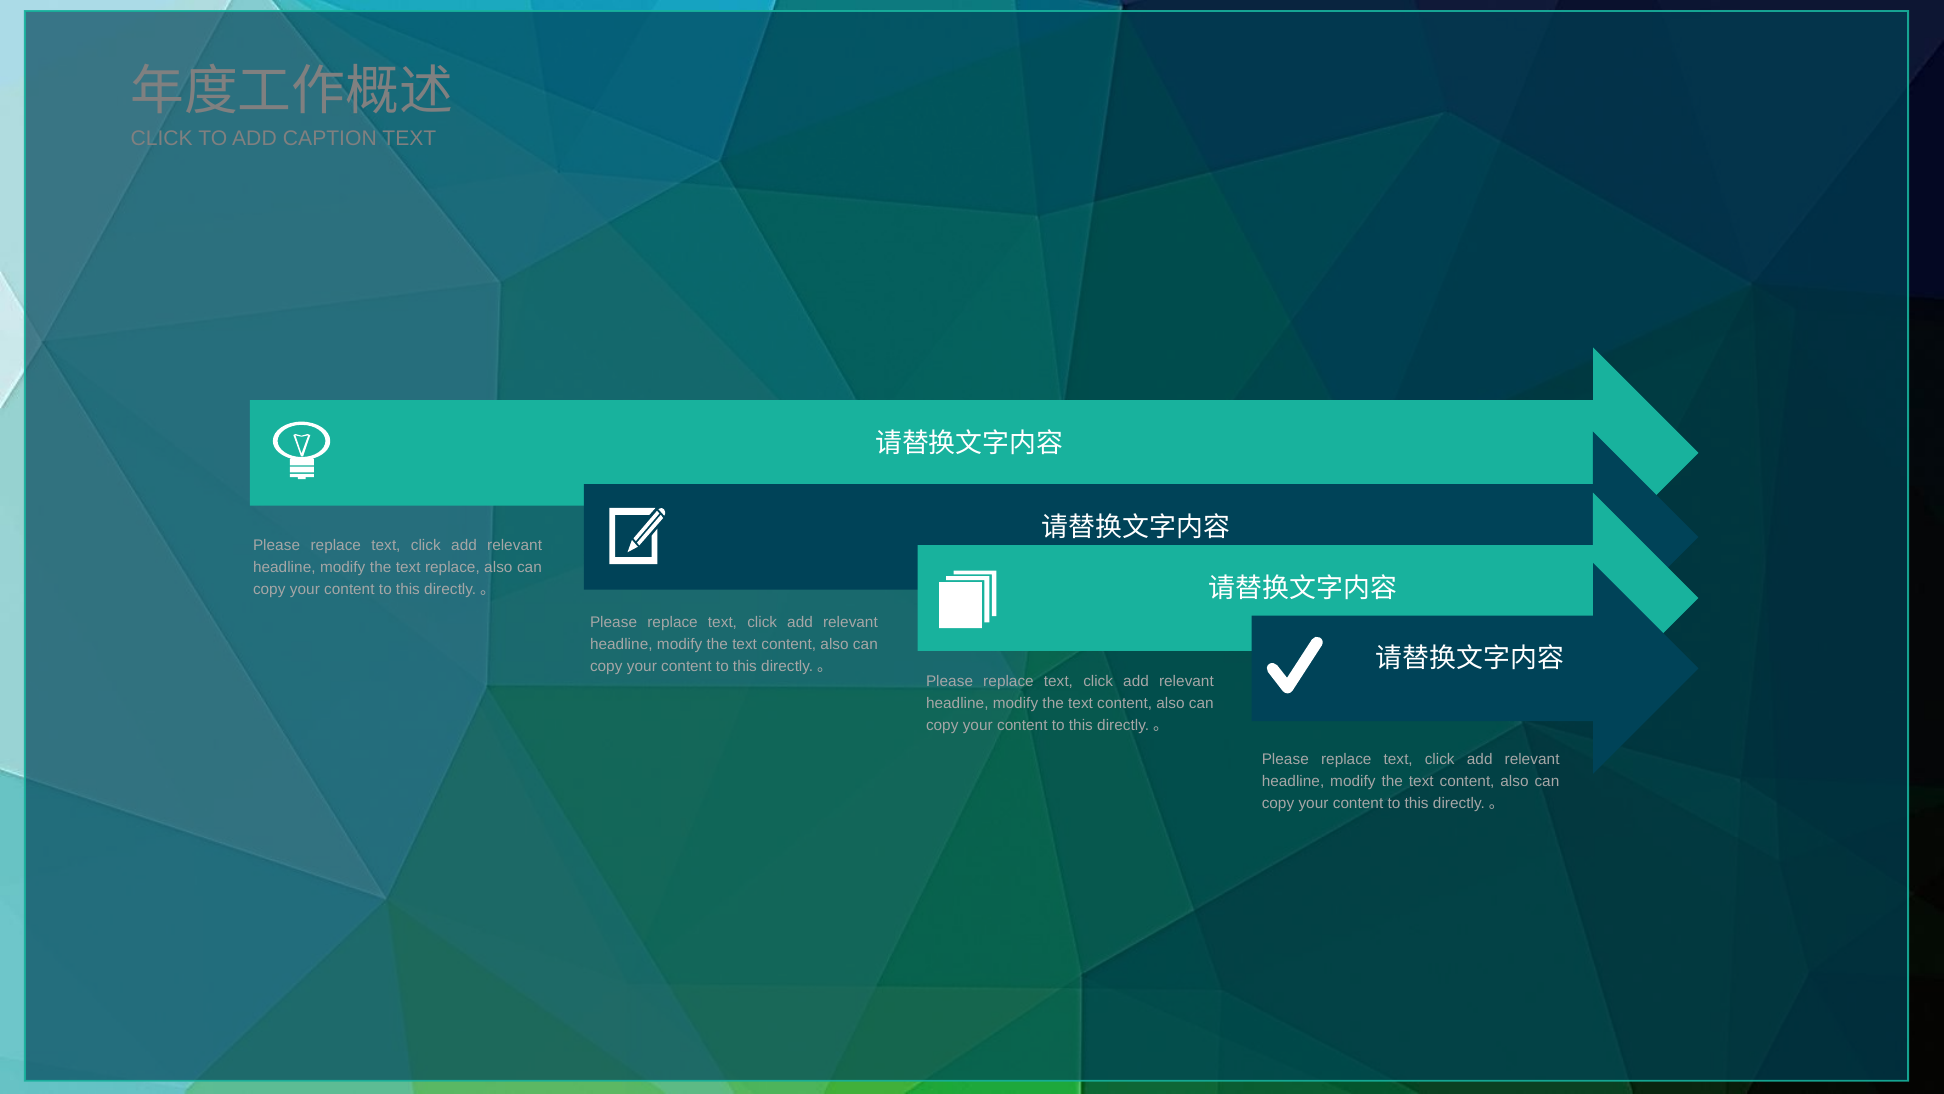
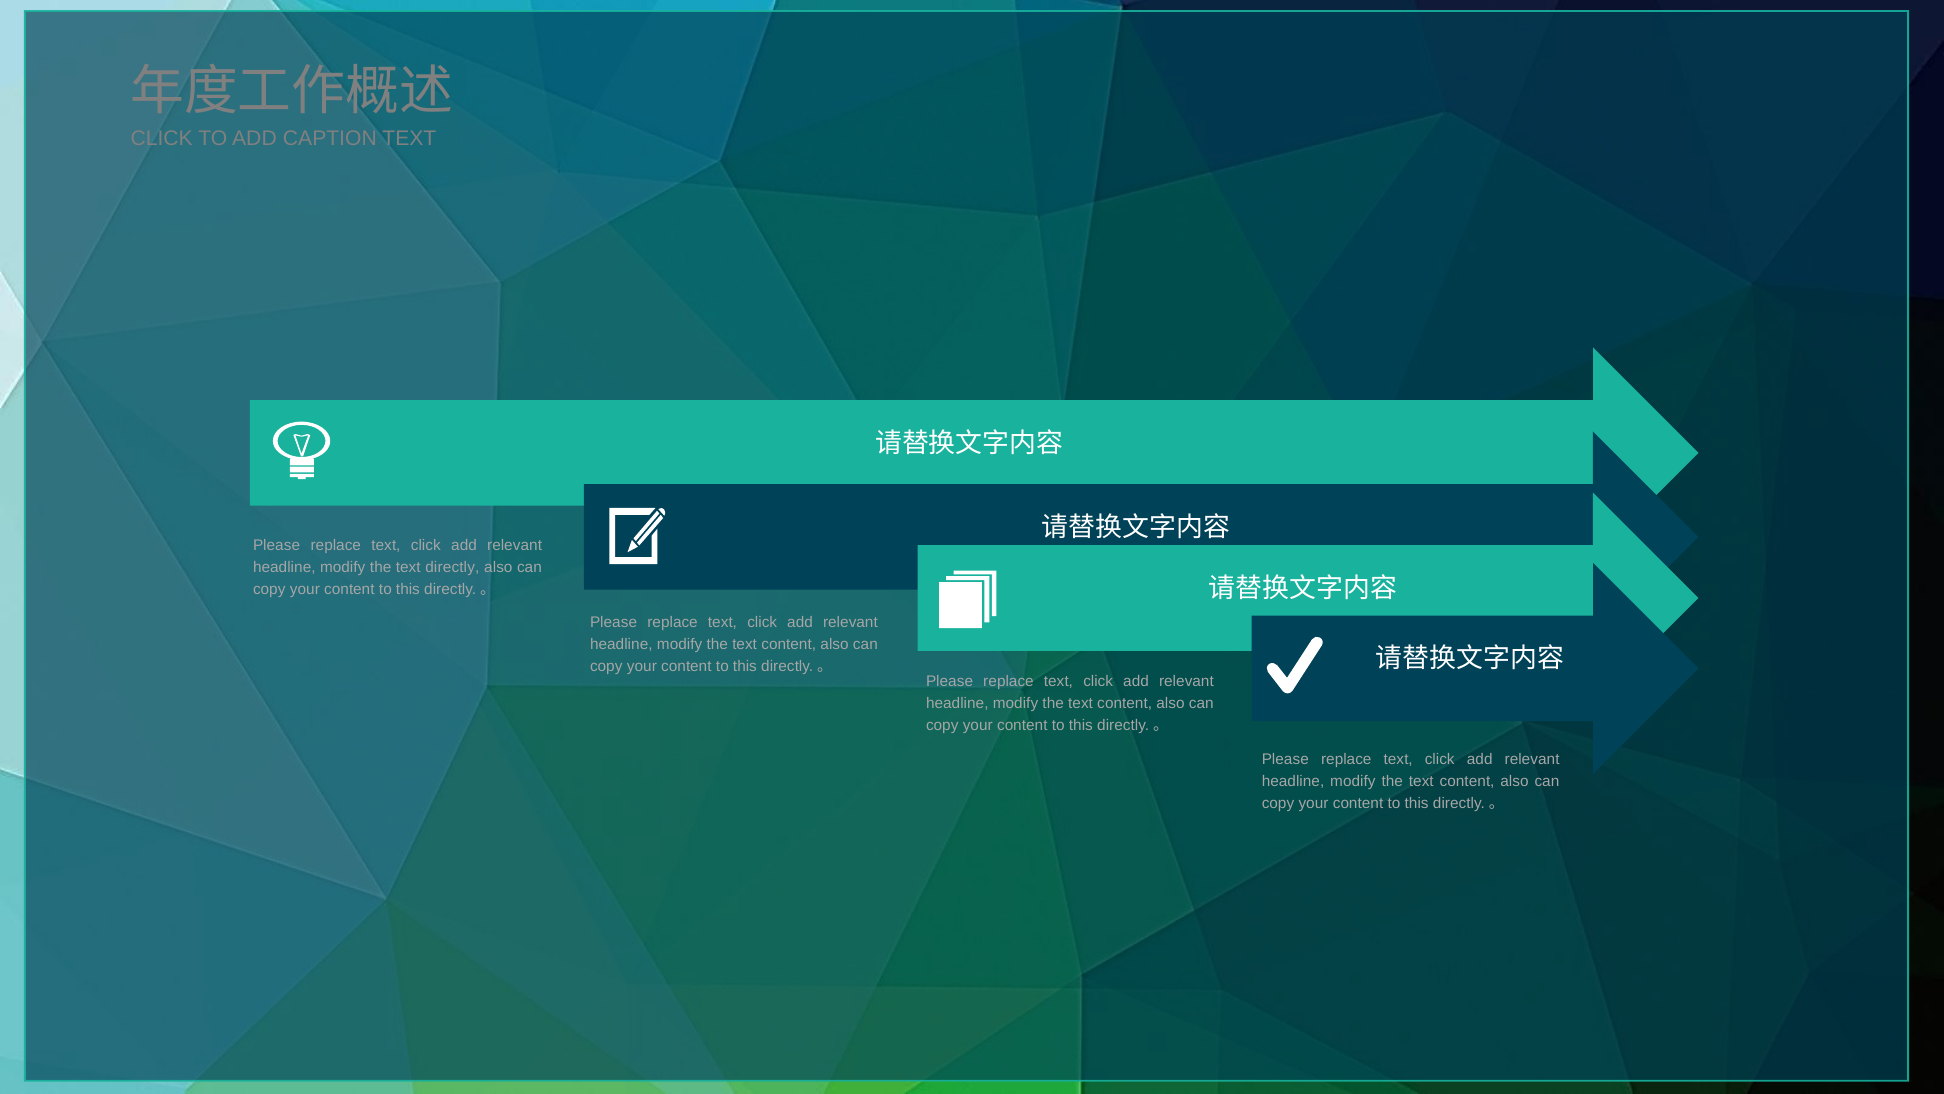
text replace: replace -> directly
